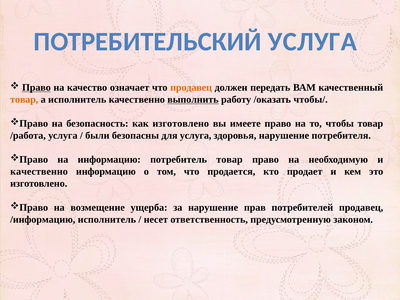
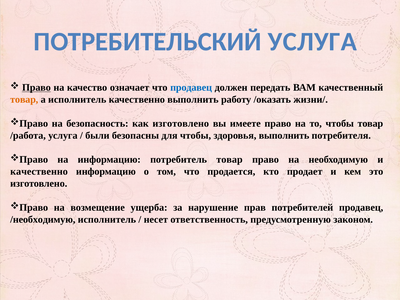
продавец at (191, 88) colour: orange -> blue
выполнить at (193, 100) underline: present -> none
чтобы/: чтобы/ -> жизни/
для услуга: услуга -> чтобы
здоровья нарушение: нарушение -> выполнить
/информацию: /информацию -> /необходимую
